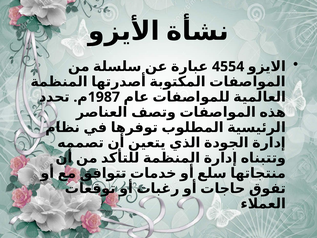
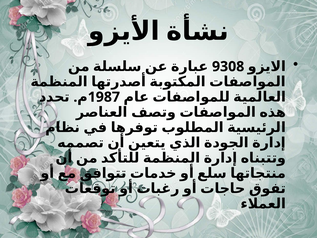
4554: 4554 -> 9308
